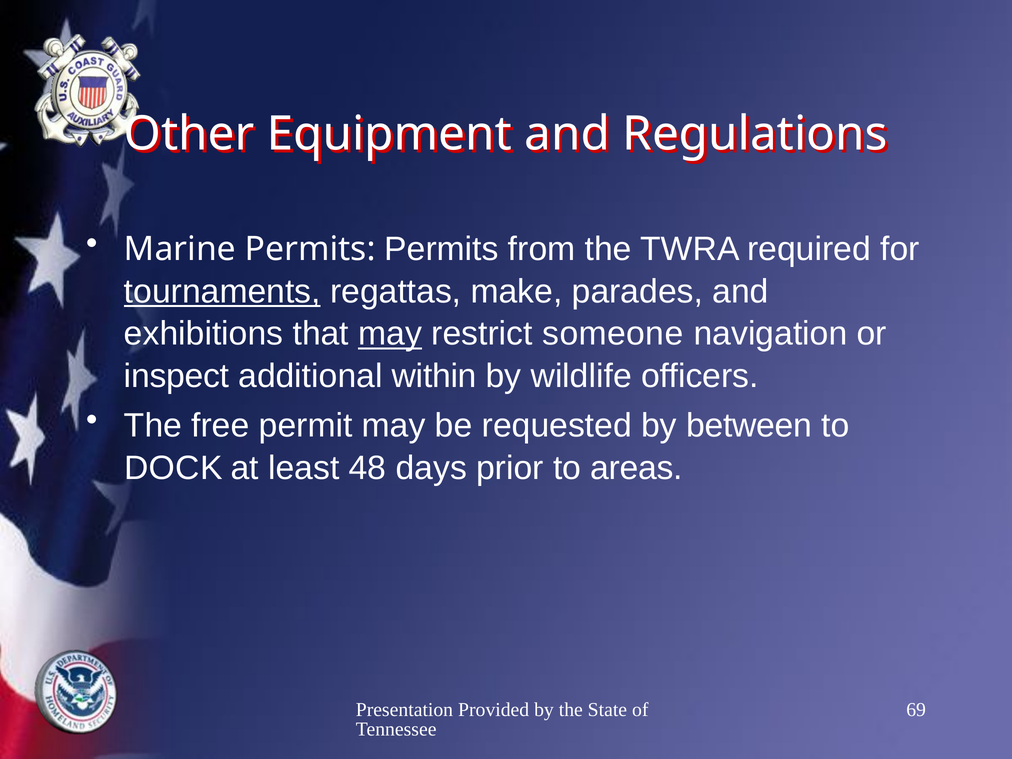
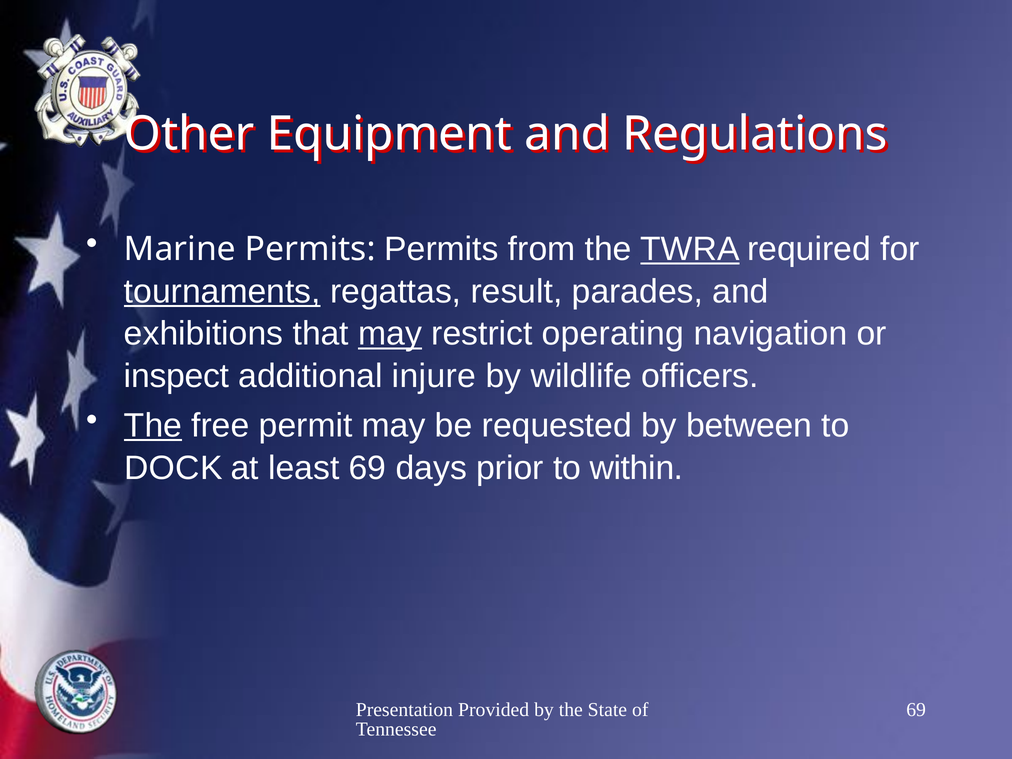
TWRA underline: none -> present
make: make -> result
someone: someone -> operating
within: within -> injure
The at (153, 426) underline: none -> present
least 48: 48 -> 69
areas: areas -> within
